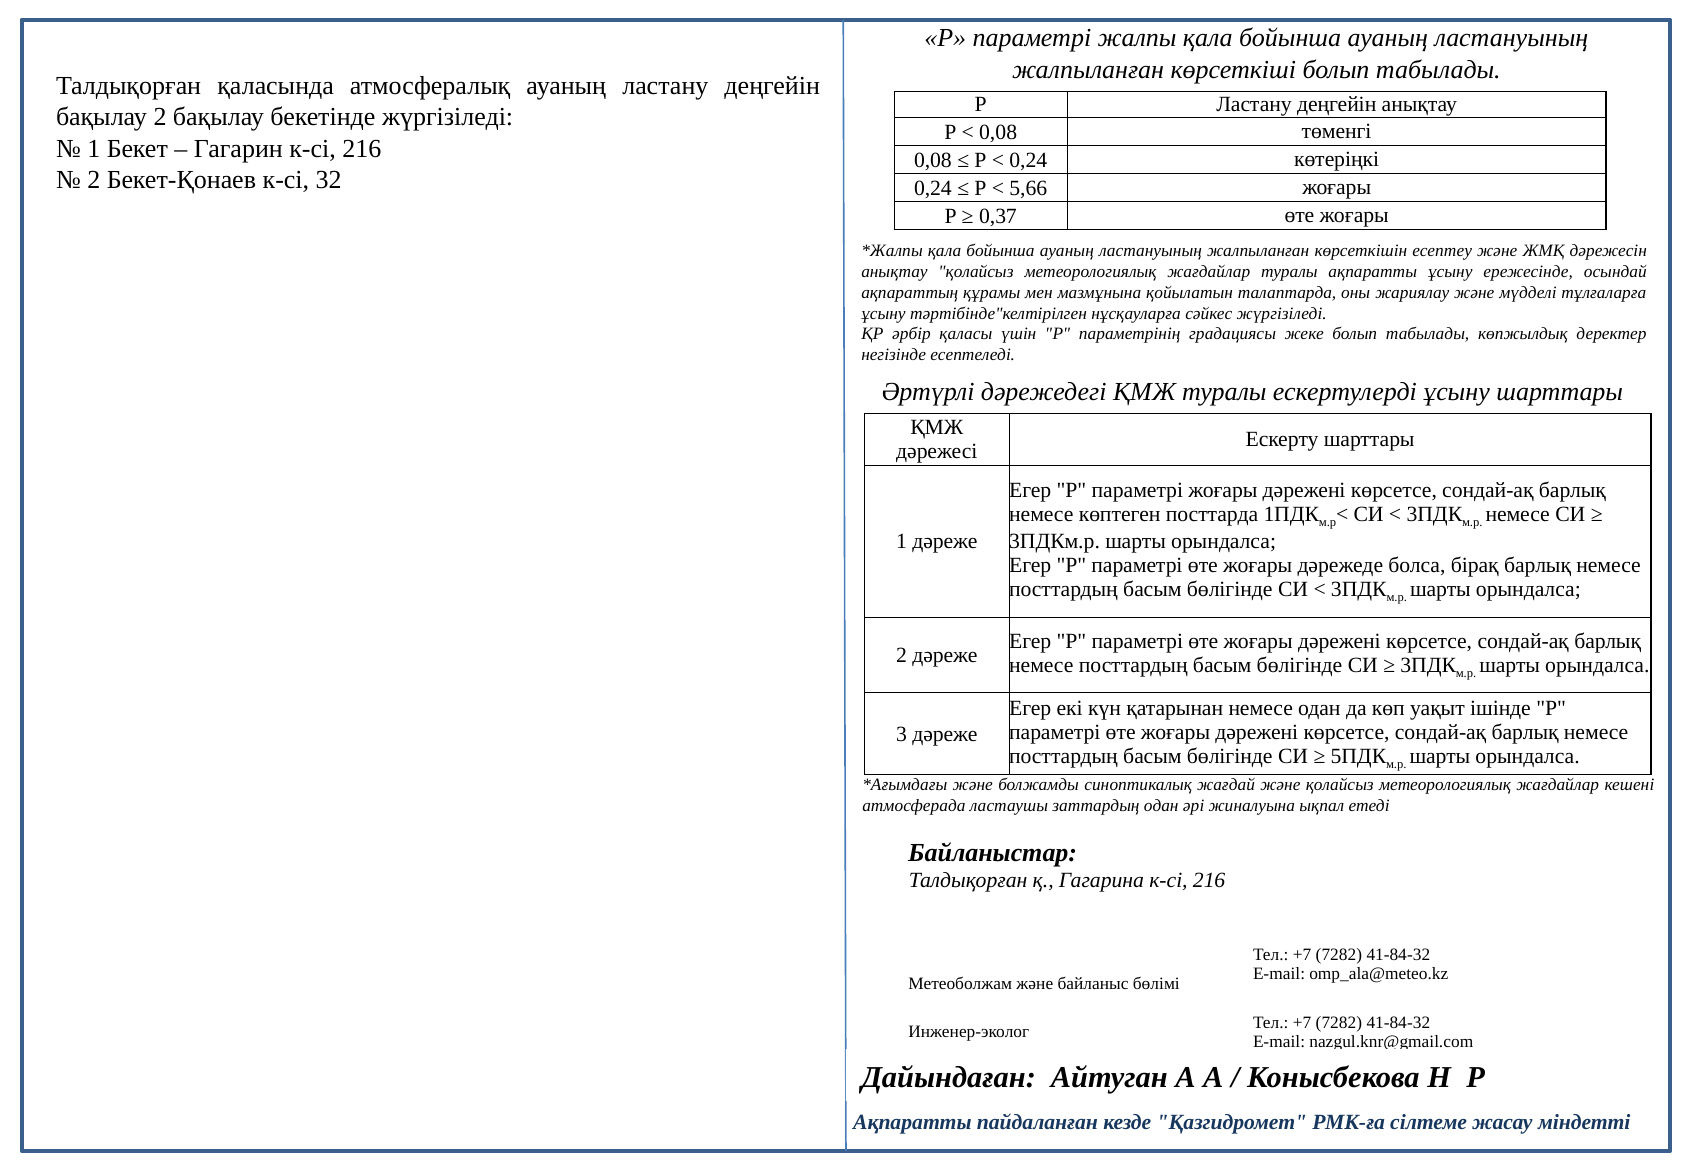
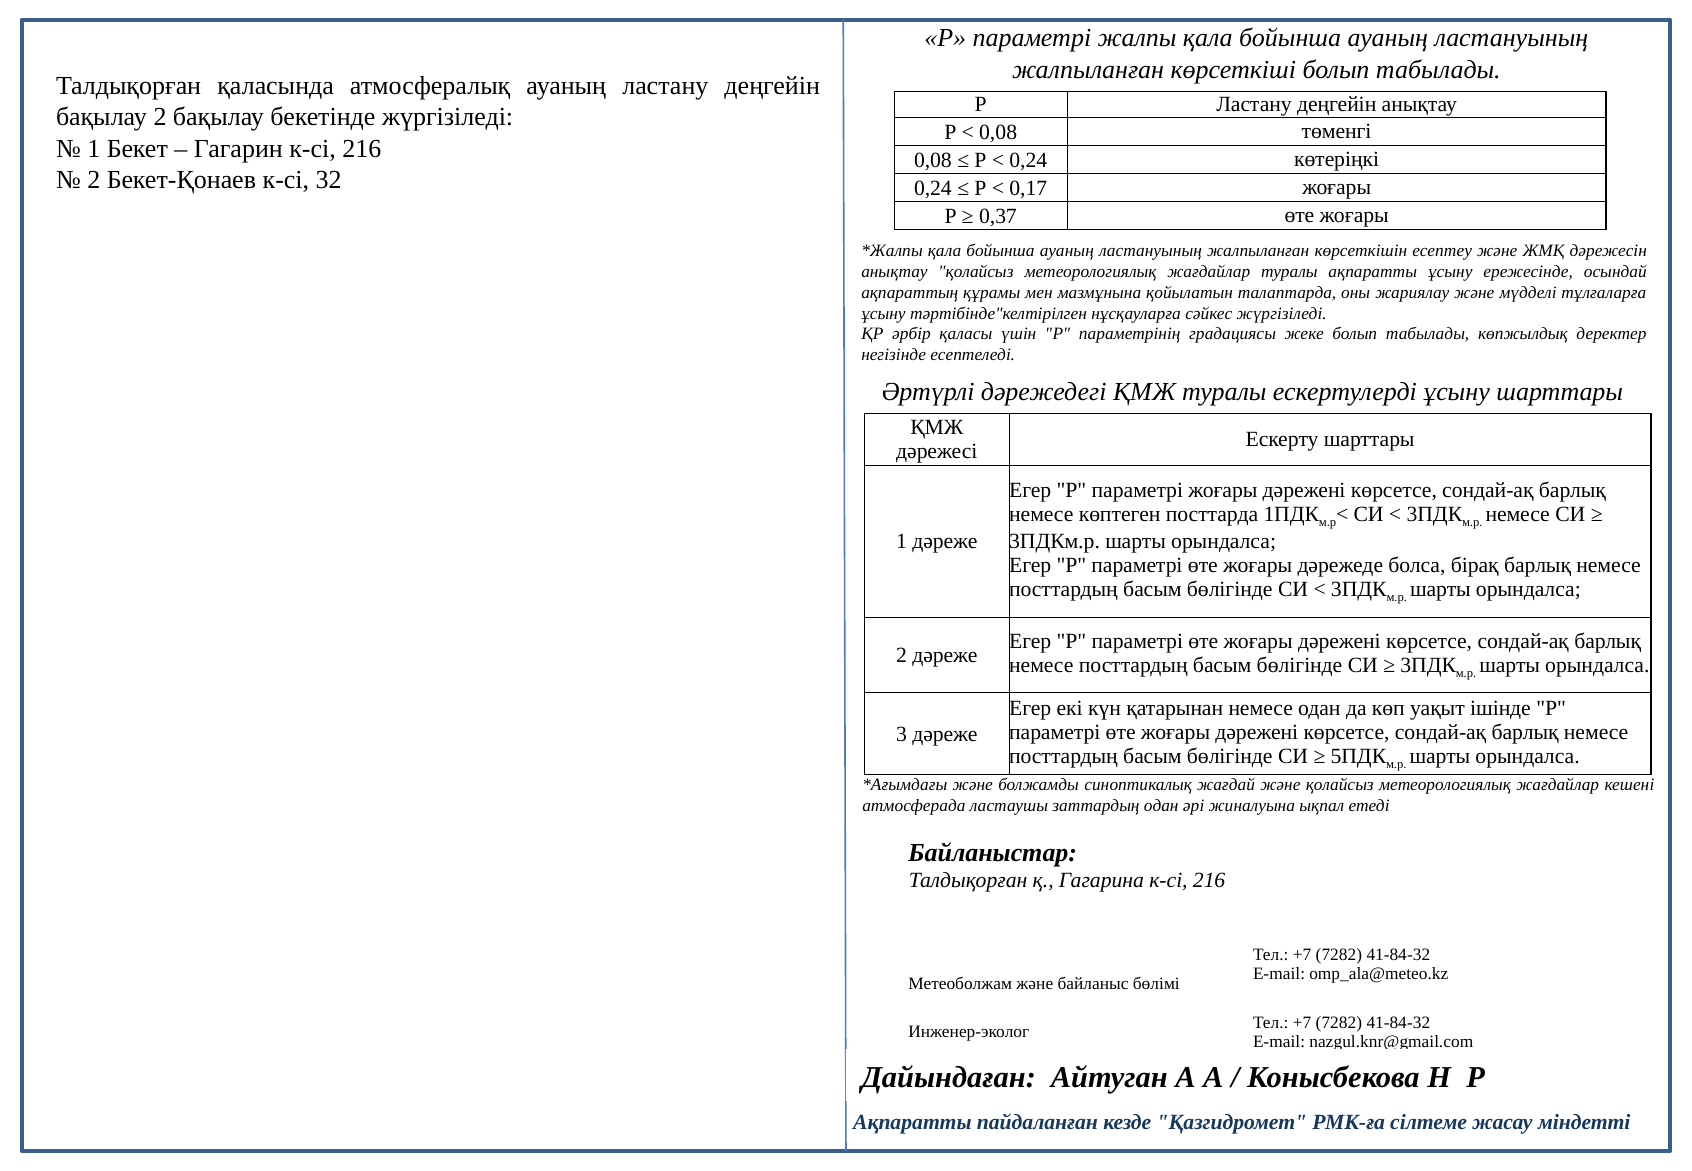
5,66: 5,66 -> 0,17
